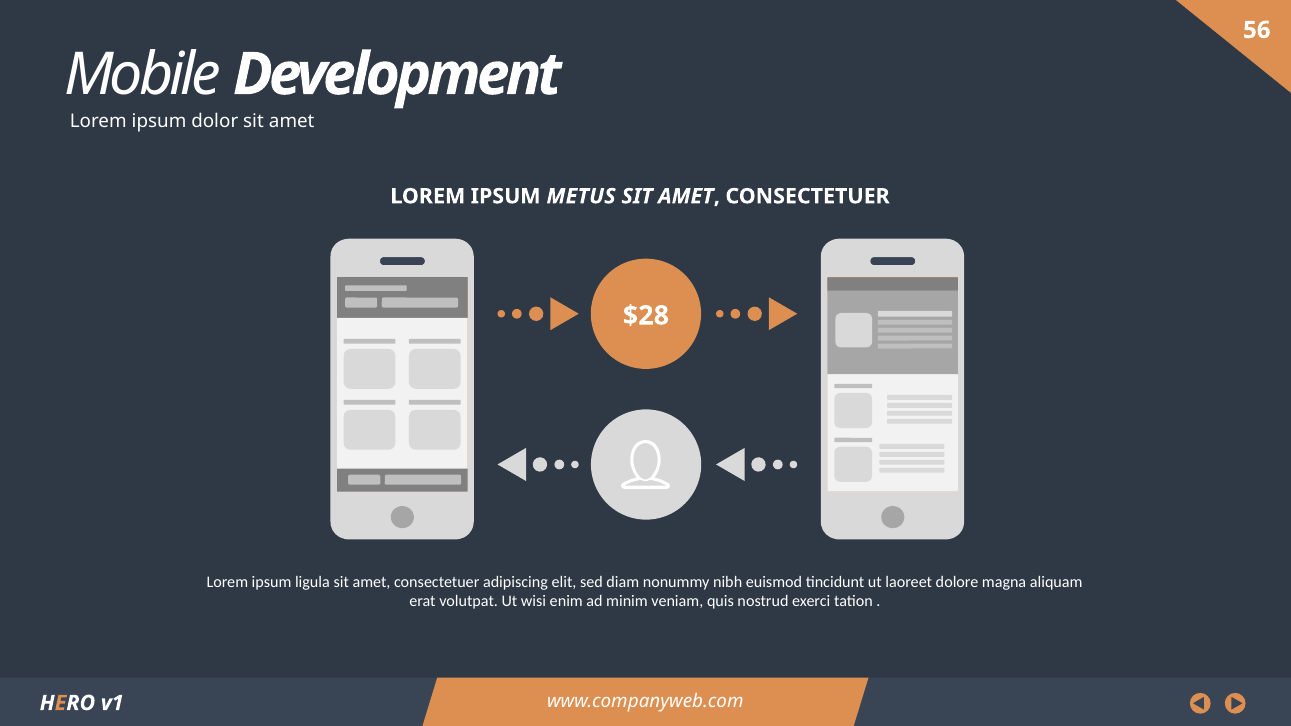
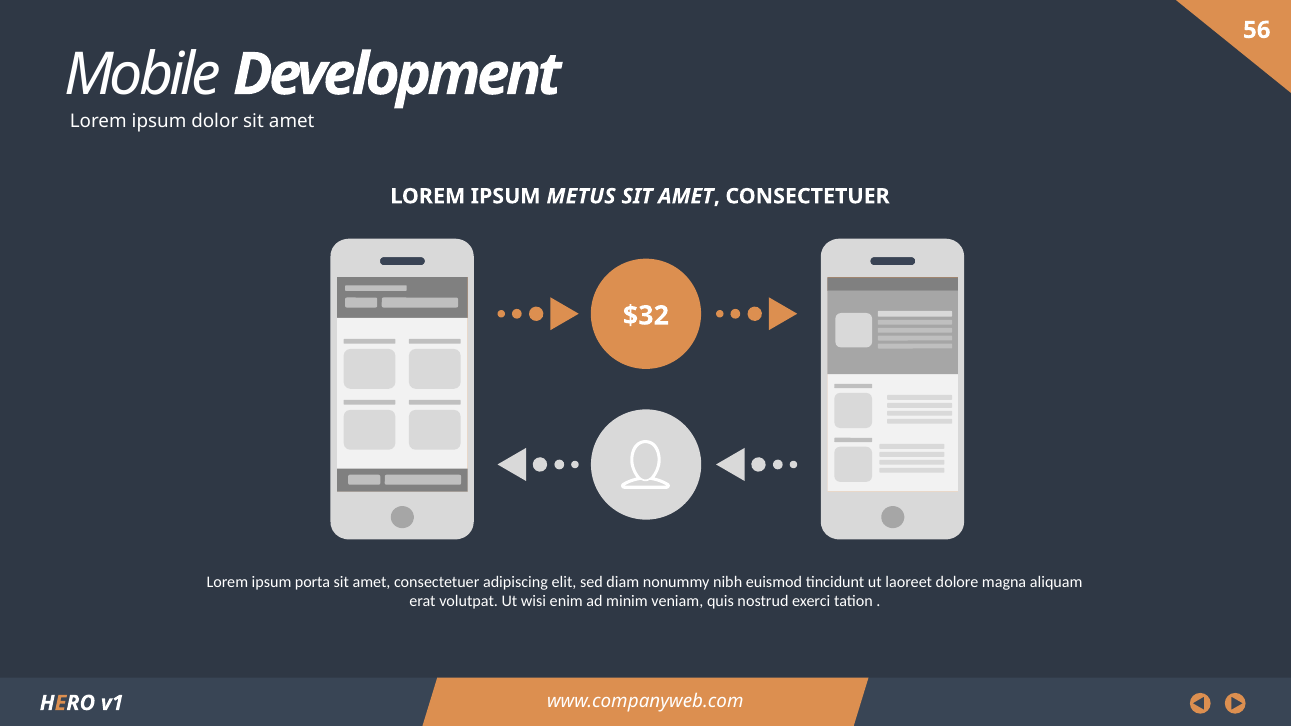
$28: $28 -> $32
ligula: ligula -> porta
